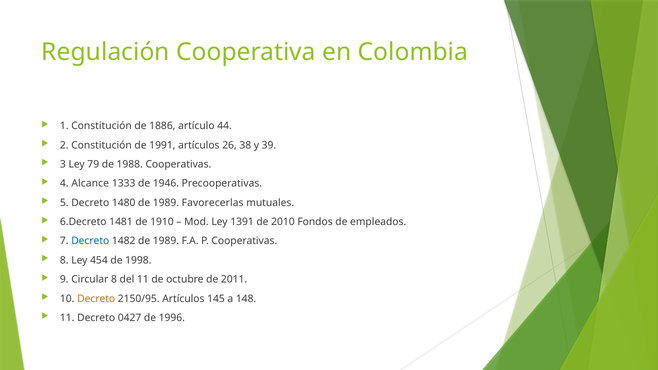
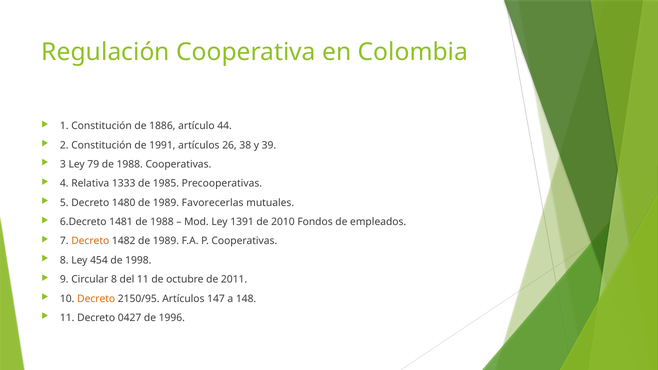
Alcance: Alcance -> Relativa
1946: 1946 -> 1985
1481 de 1910: 1910 -> 1988
Decreto at (90, 241) colour: blue -> orange
145: 145 -> 147
